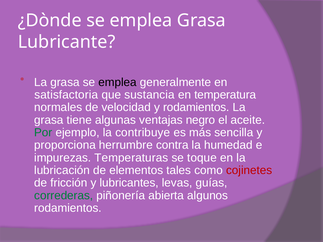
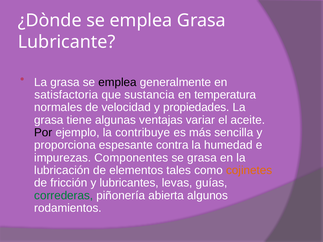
y rodamientos: rodamientos -> propiedades
negro: negro -> variar
Por colour: green -> black
herrumbre: herrumbre -> espesante
Temperaturas: Temperaturas -> Componentes
se toque: toque -> grasa
cojinetes colour: red -> orange
